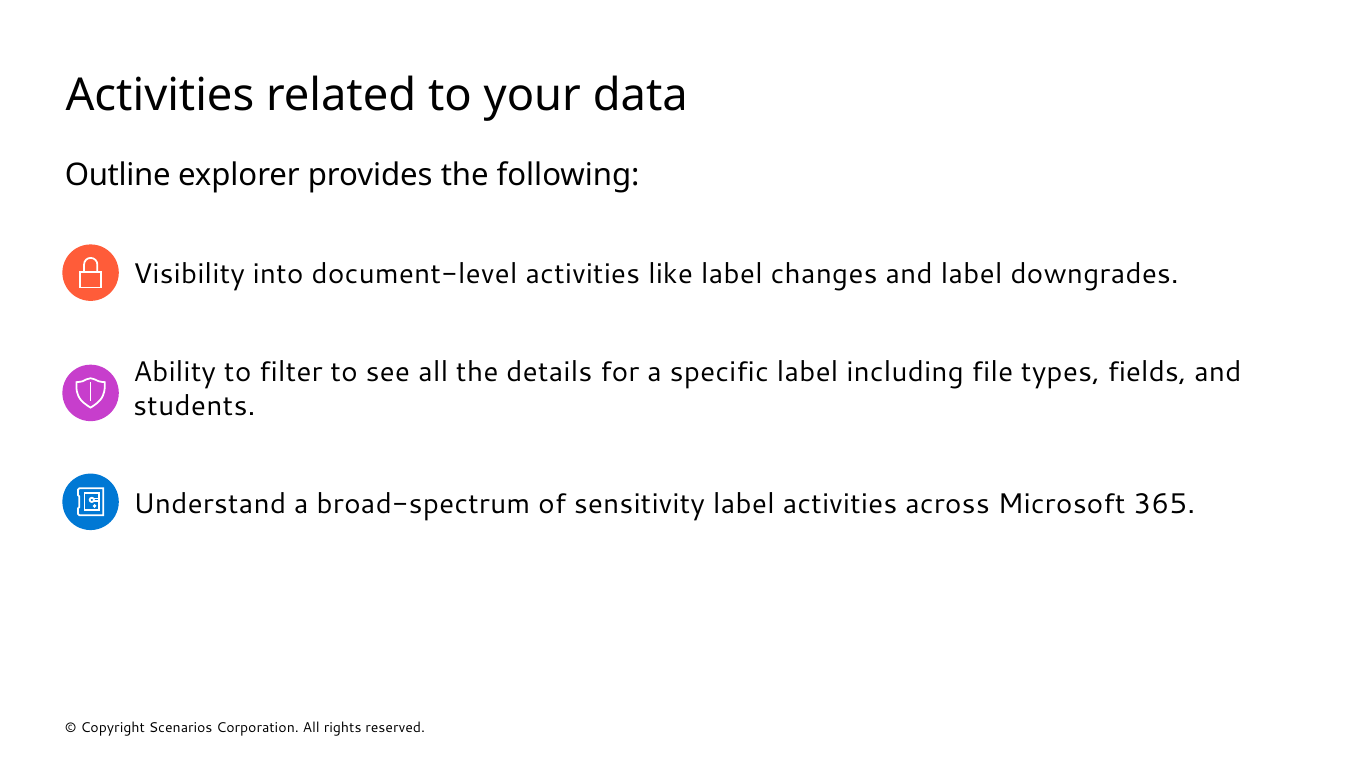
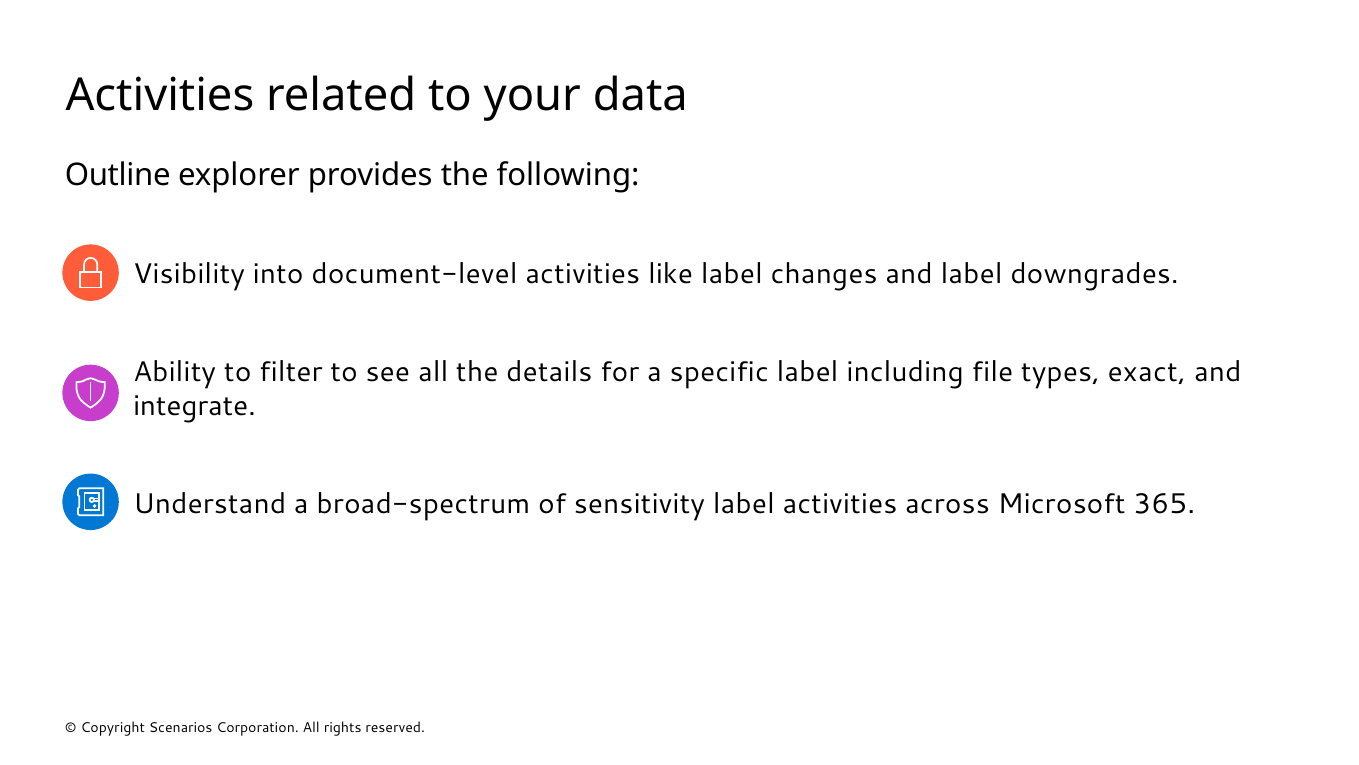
fields: fields -> exact
students: students -> integrate
